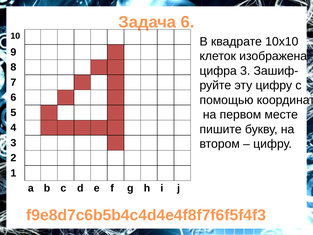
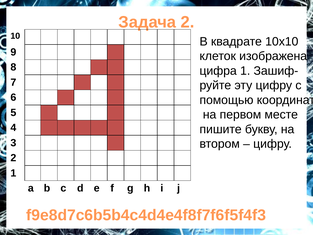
Задача 6: 6 -> 2
цифра 3: 3 -> 1
